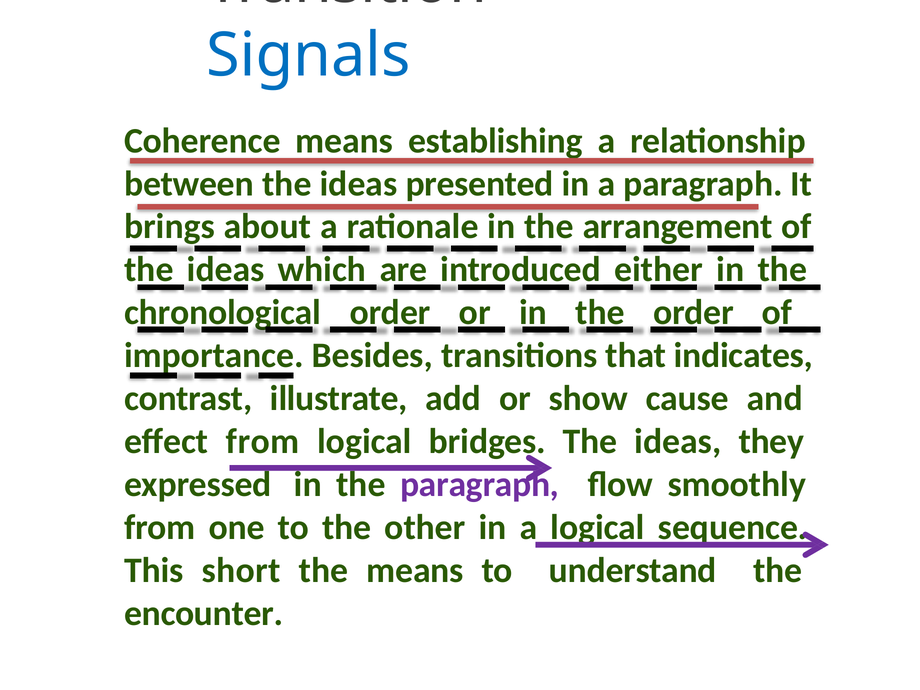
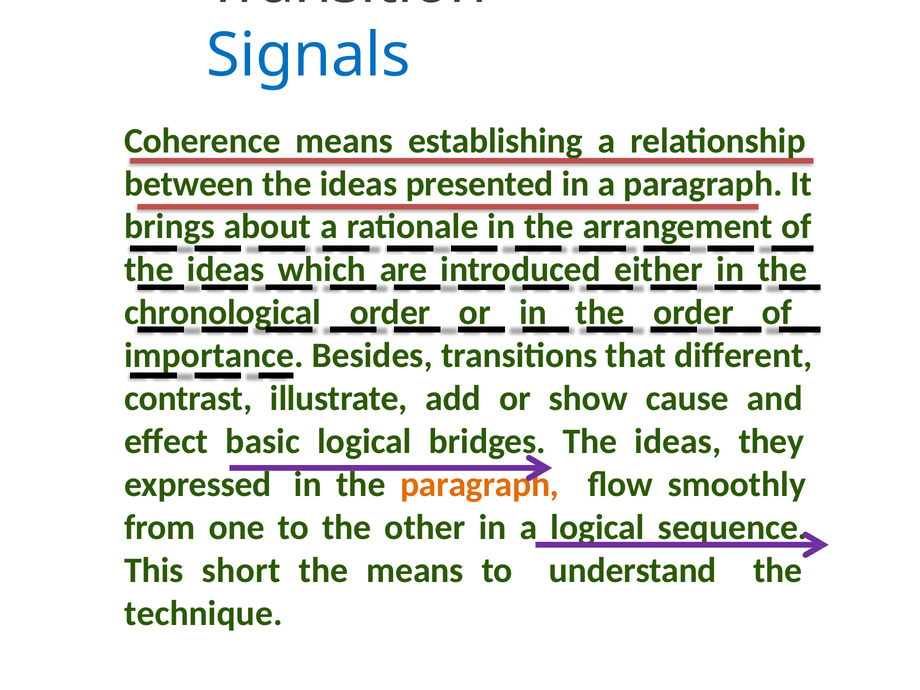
indicates: indicates -> different
effect from: from -> basic
paragraph at (480, 484) colour: purple -> orange
encounter: encounter -> technique
